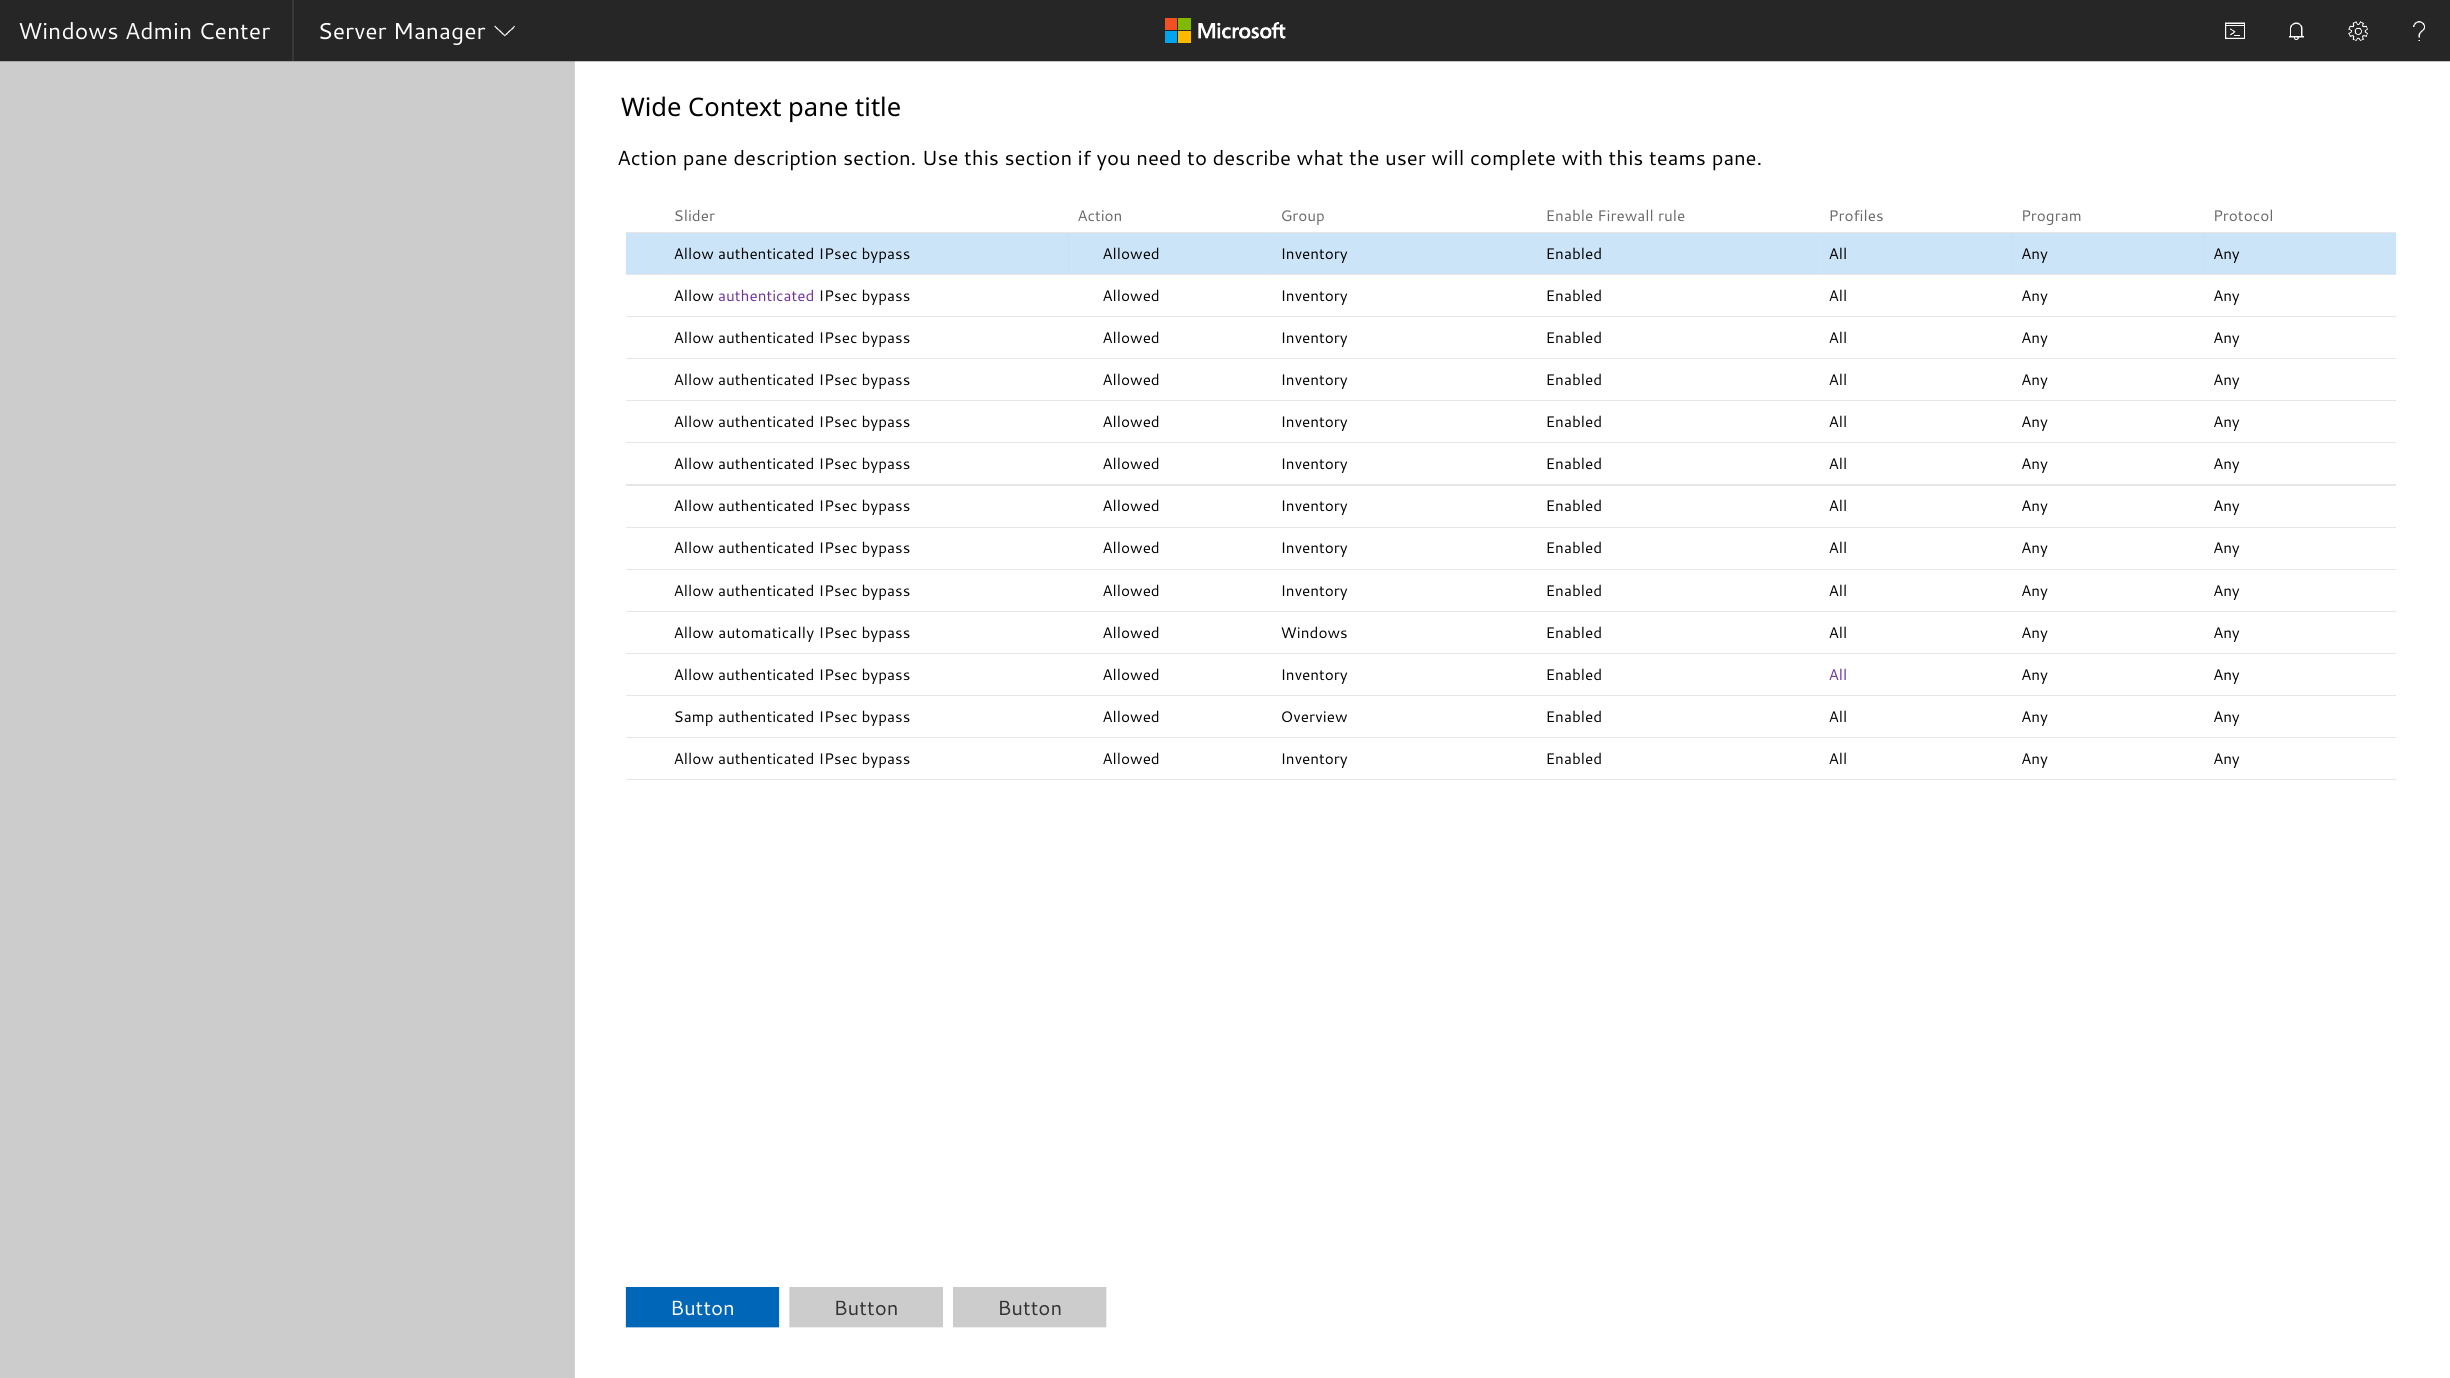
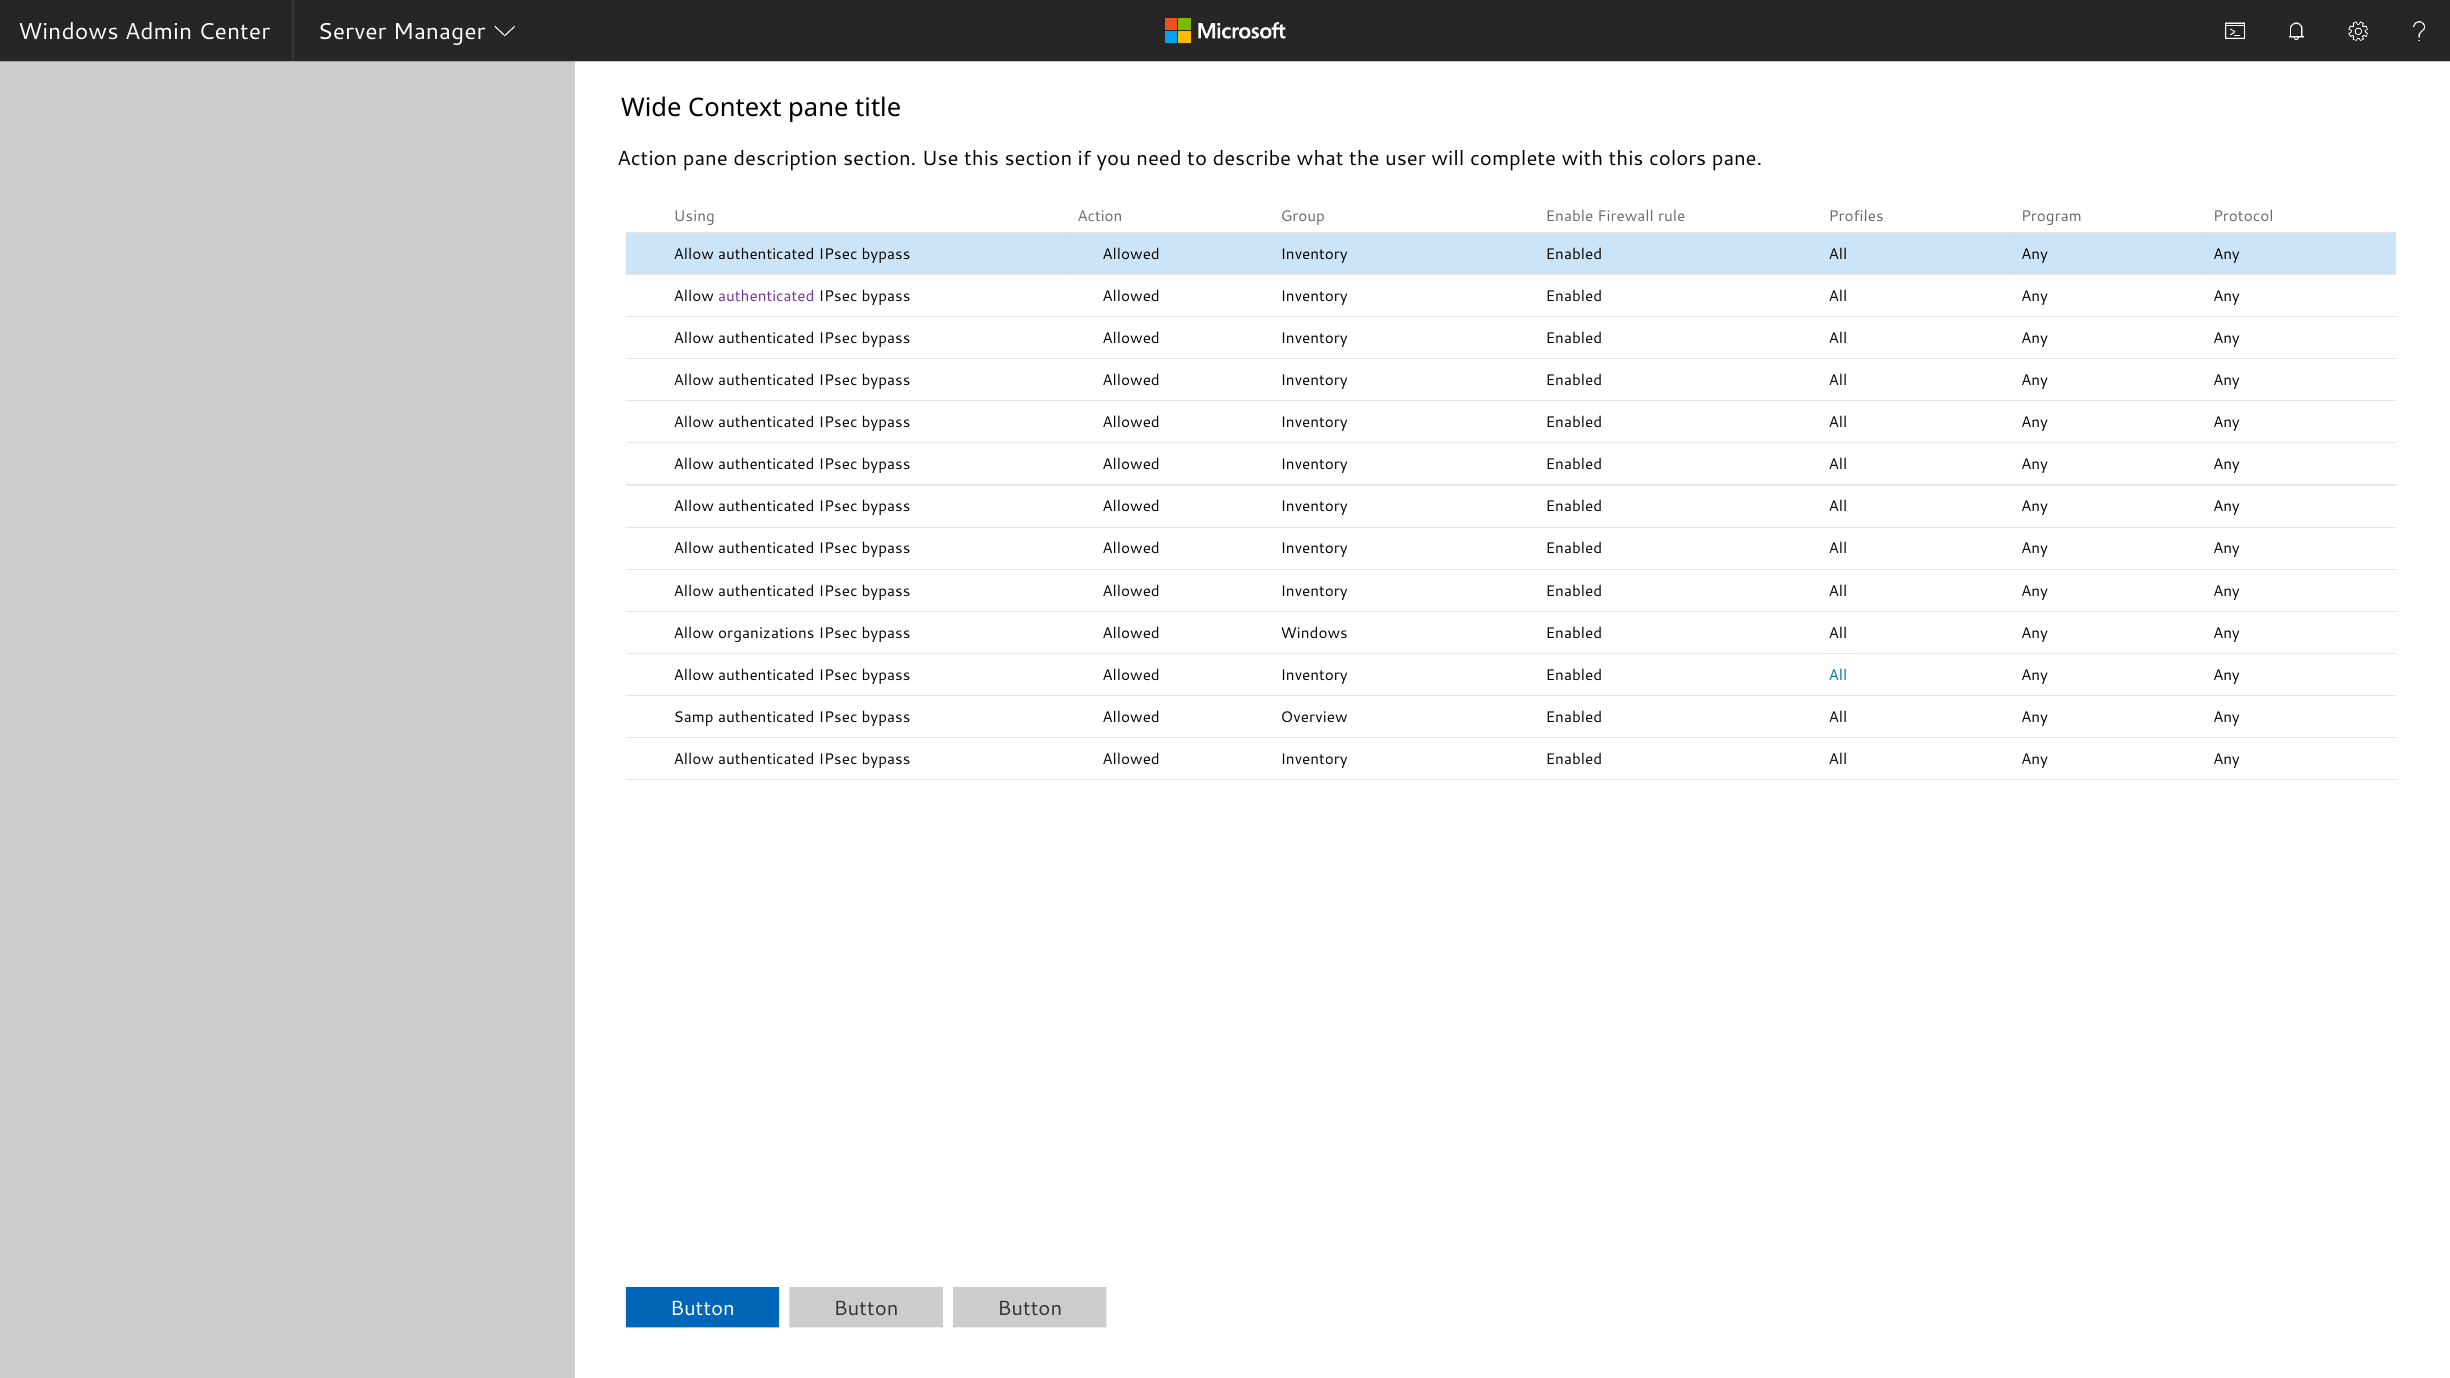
teams: teams -> colors
Slider: Slider -> Using
automatically: automatically -> organizations
All at (1838, 675) colour: purple -> blue
